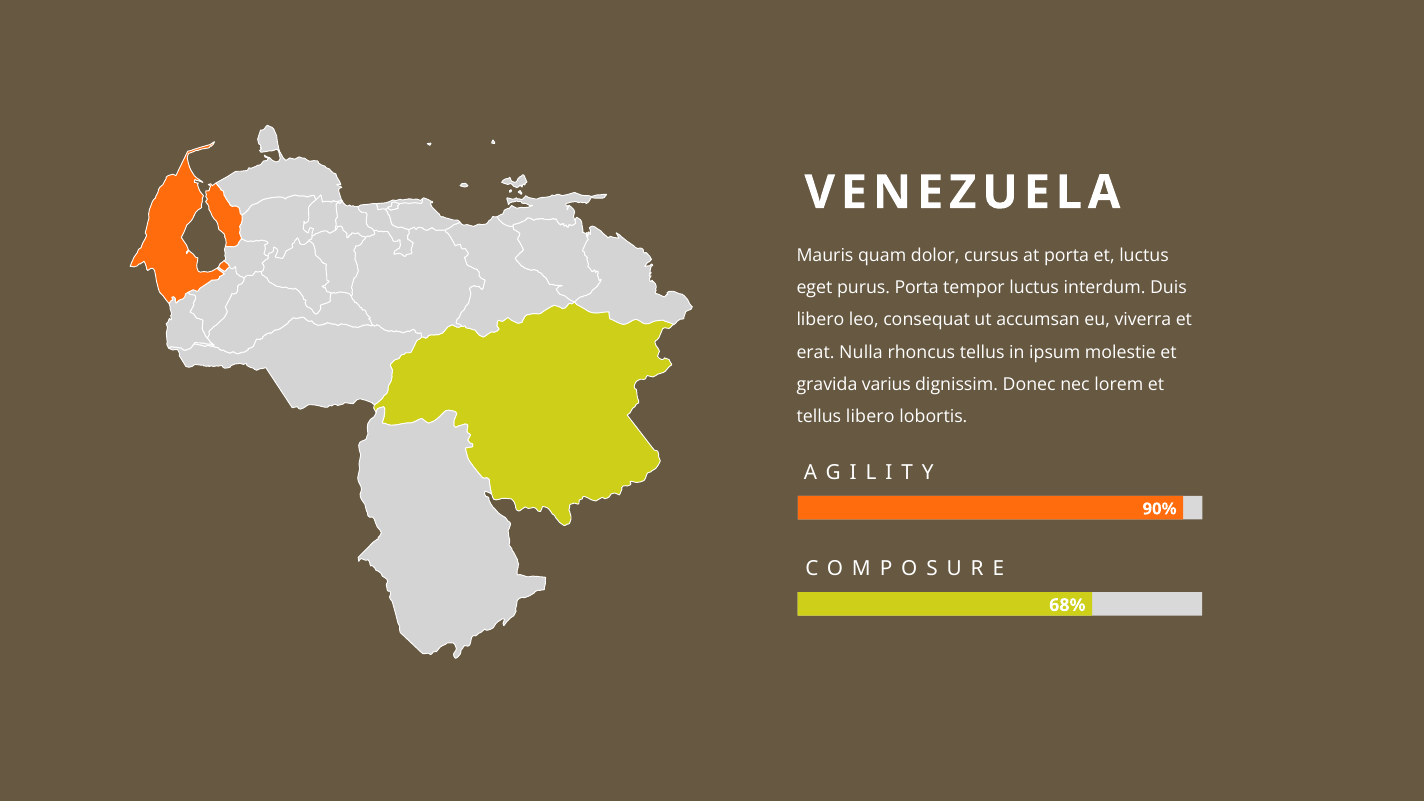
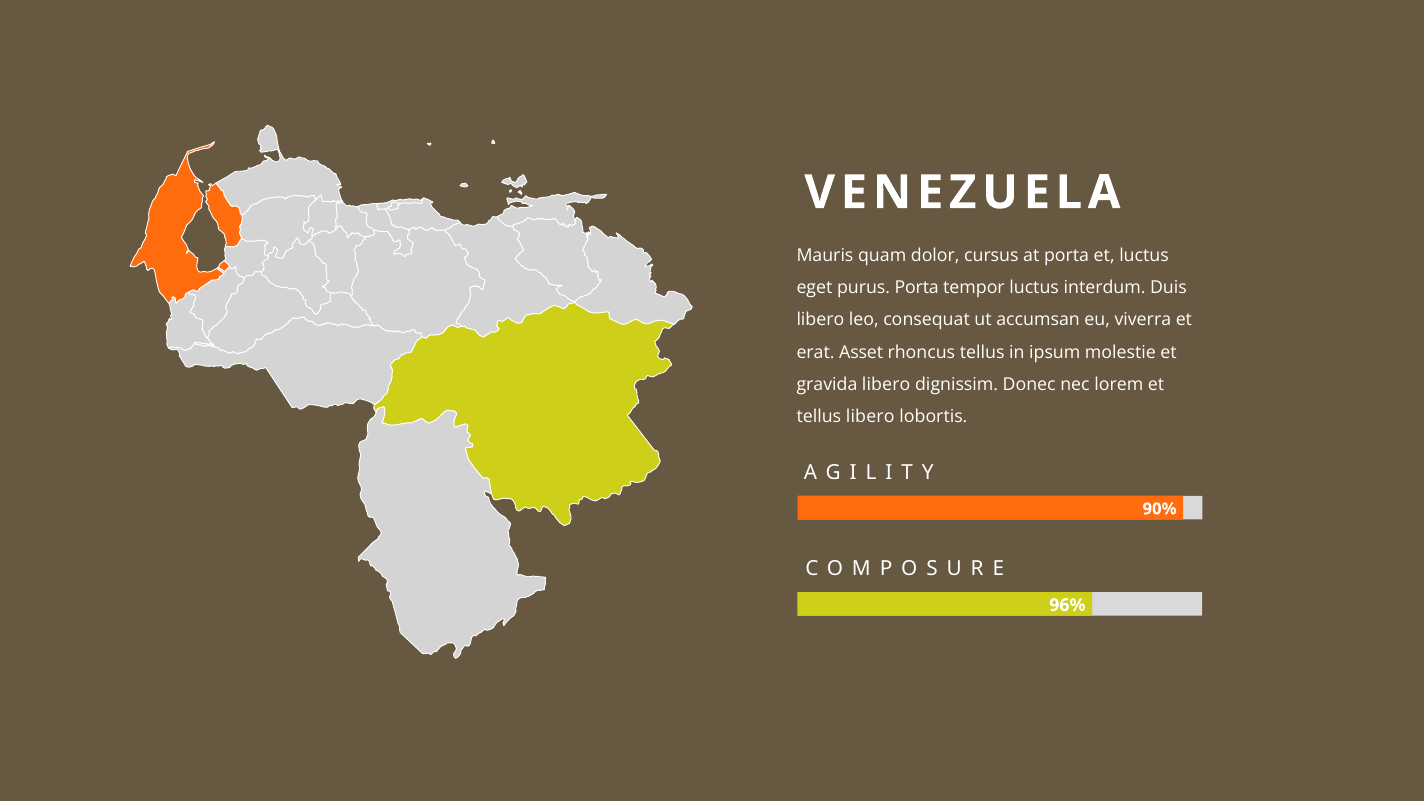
Nulla: Nulla -> Asset
gravida varius: varius -> libero
68%: 68% -> 96%
